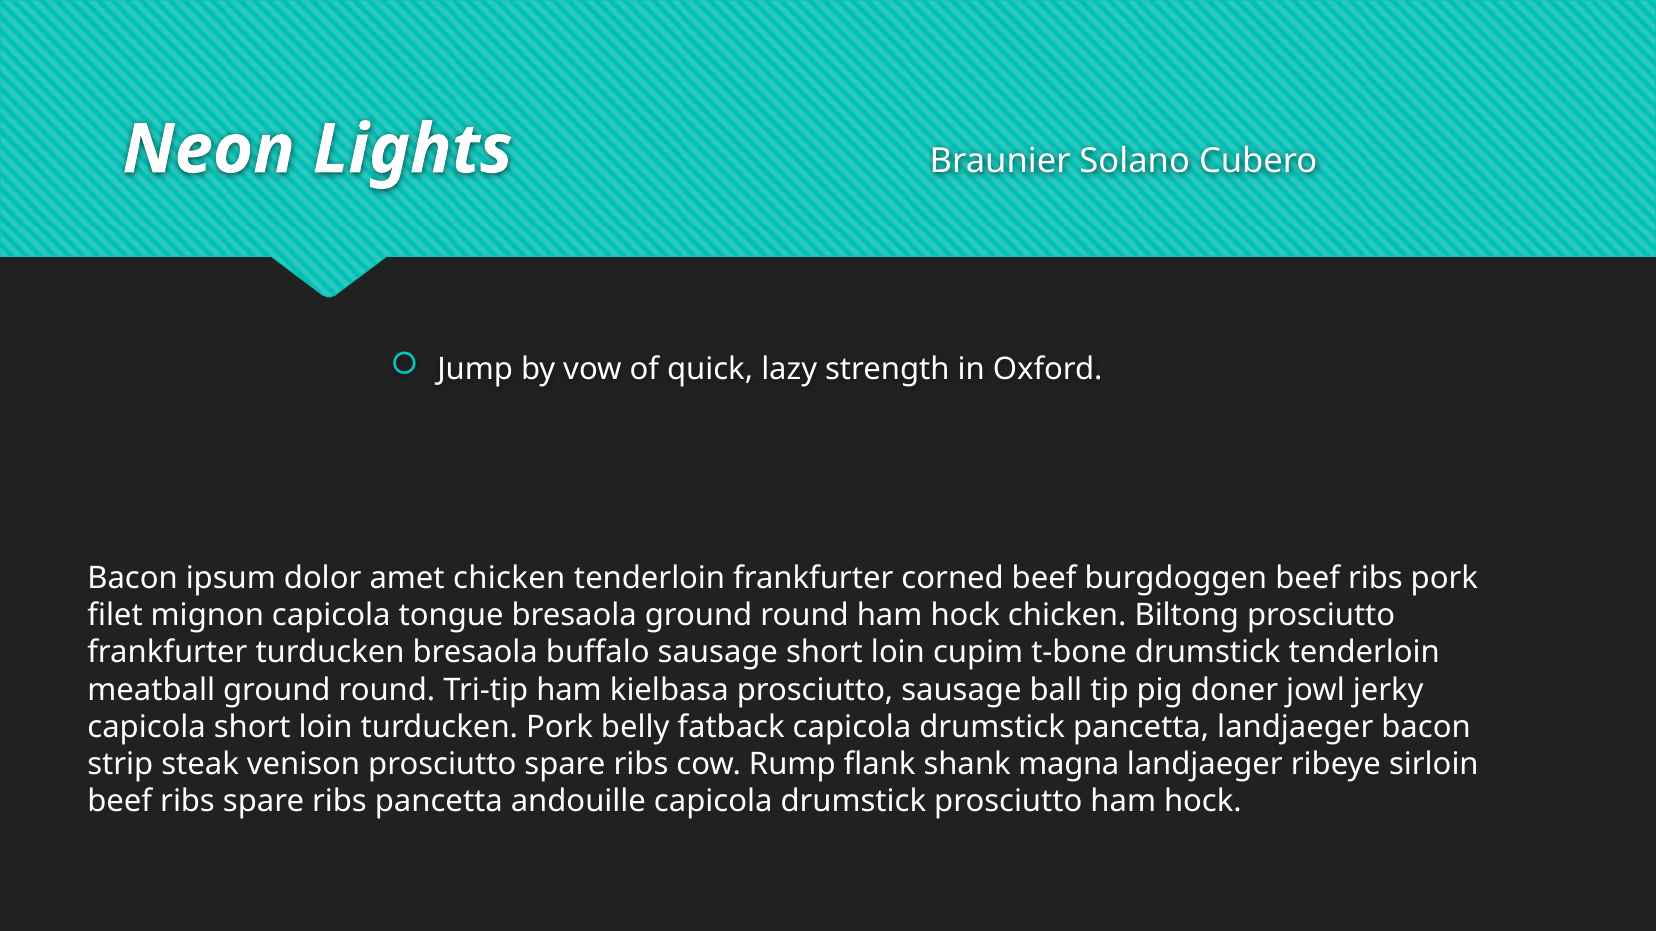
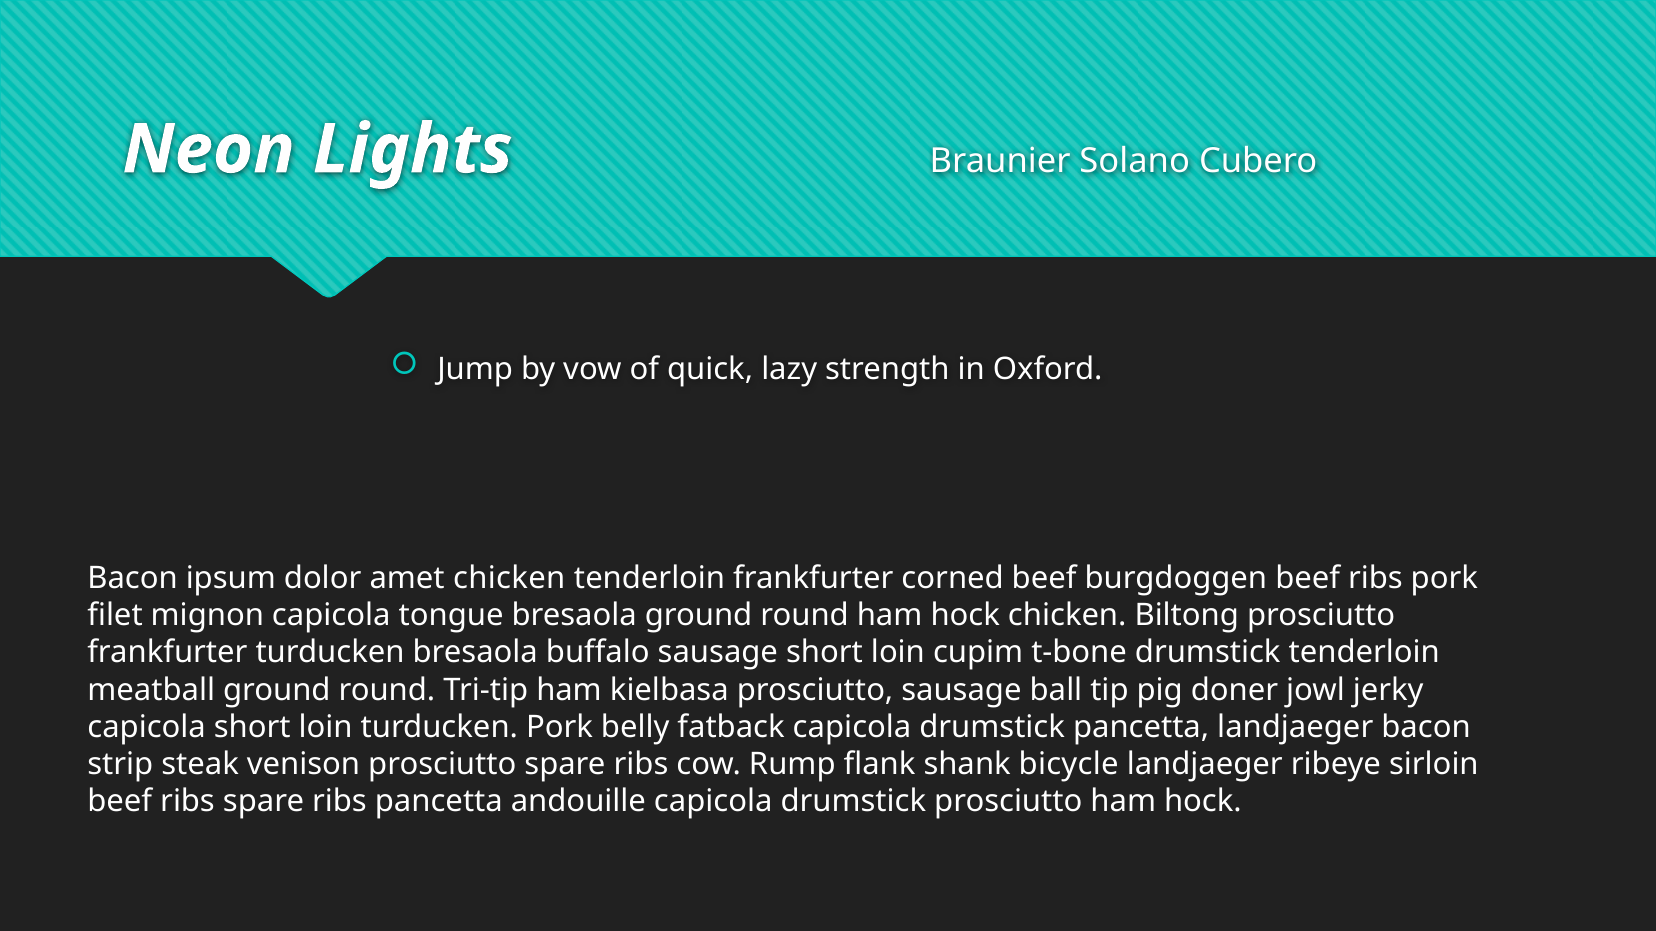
magna: magna -> bicycle
